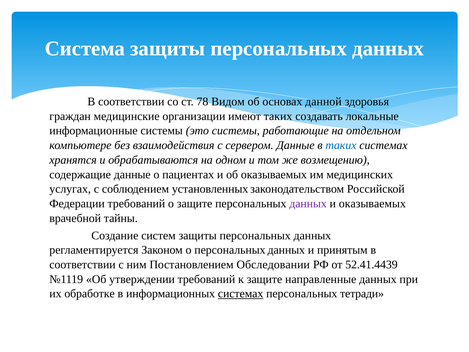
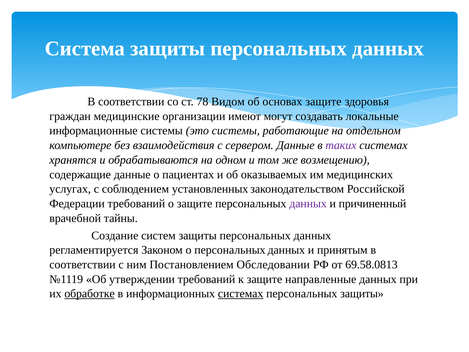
основах данной: данной -> защите
имеют таких: таких -> могут
таких at (341, 145) colour: blue -> purple
и оказываемых: оказываемых -> причиненный
52.41.4439: 52.41.4439 -> 69.58.0813
обработке underline: none -> present
персональных тетради: тетради -> защиты
